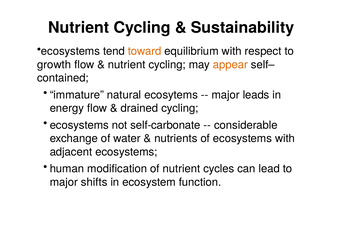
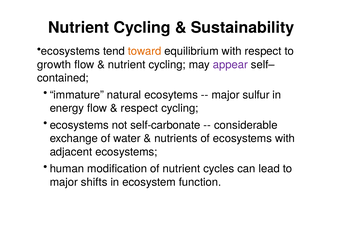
appear colour: orange -> purple
leads: leads -> sulfur
drained at (139, 109): drained -> respect
